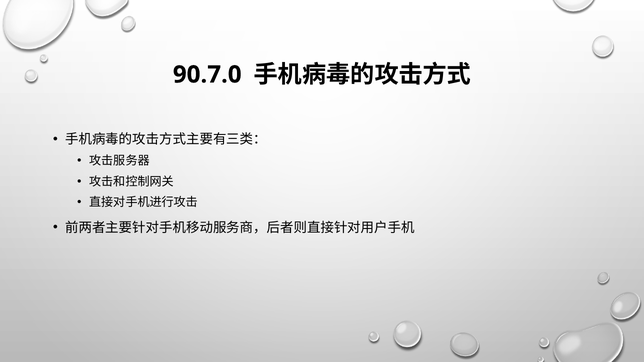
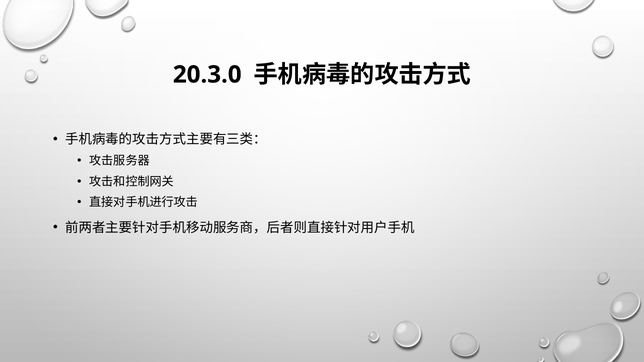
90.7.0: 90.7.0 -> 20.3.0
